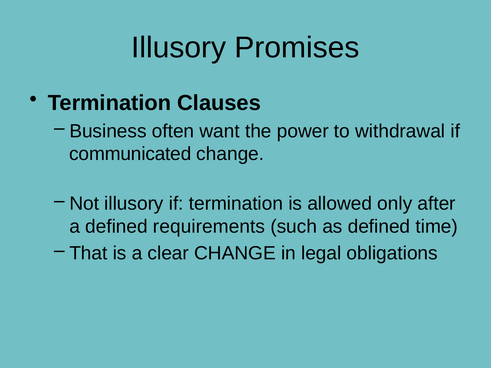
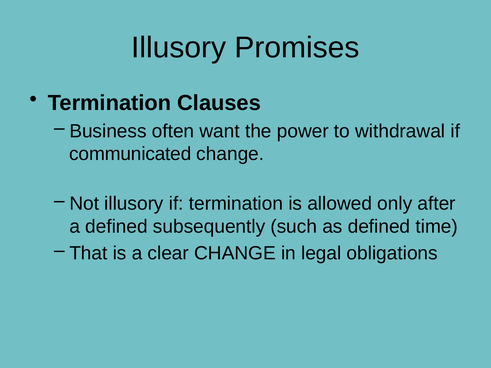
requirements: requirements -> subsequently
